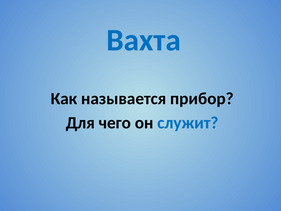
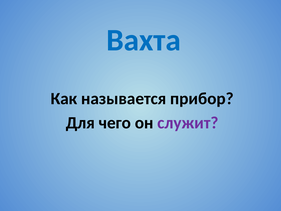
служит colour: blue -> purple
